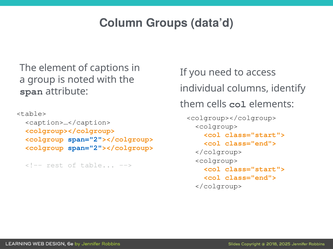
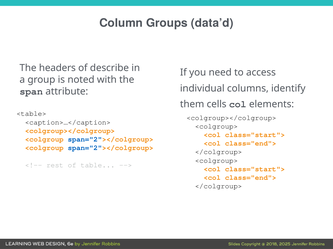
element: element -> headers
captions: captions -> describe
